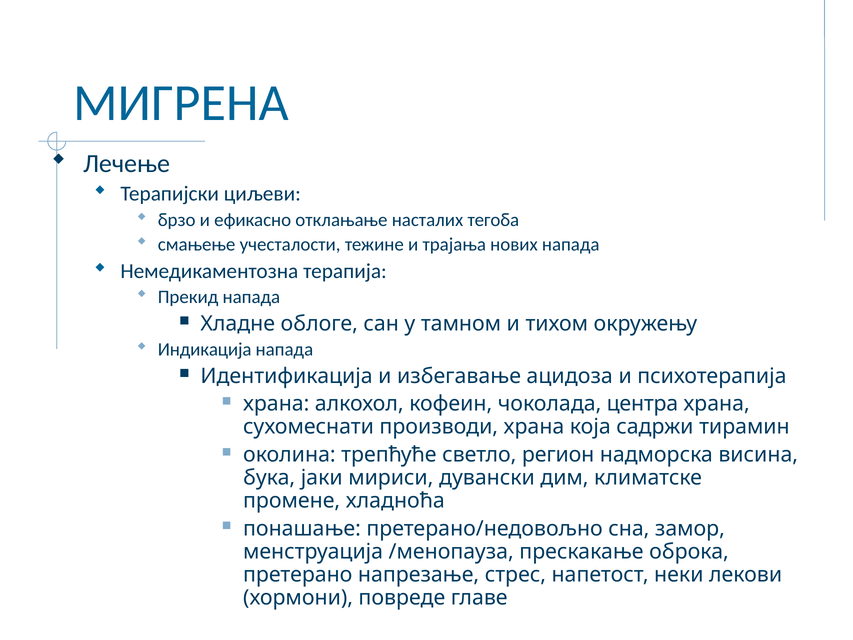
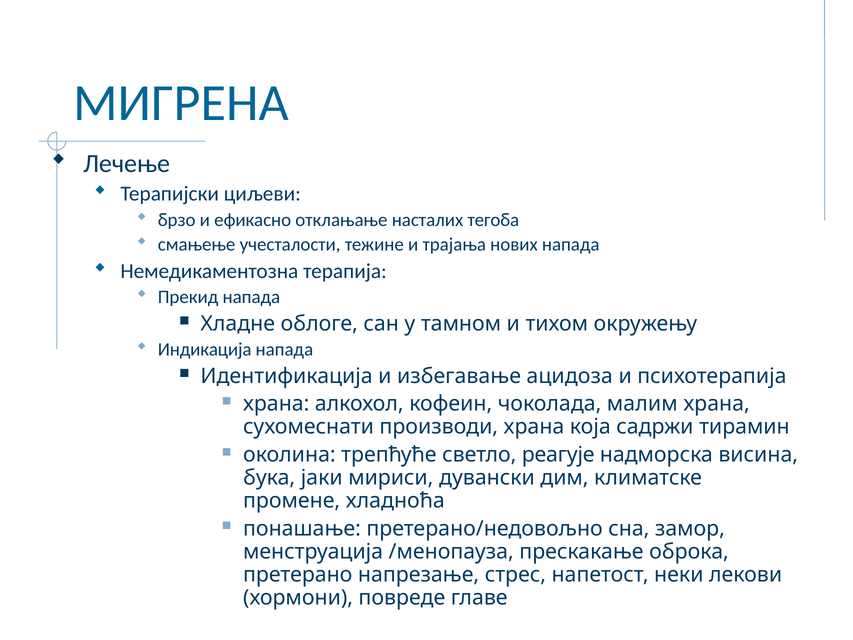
центра: центра -> малим
регион: регион -> реагује
